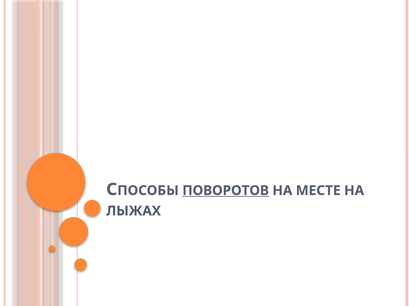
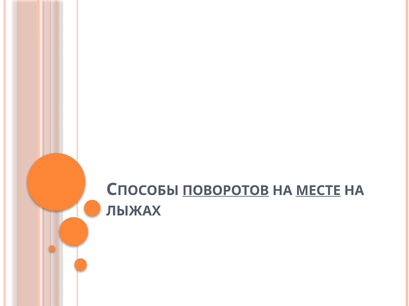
МЕСТЕ underline: none -> present
